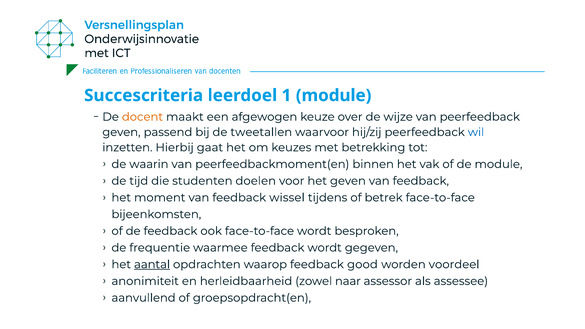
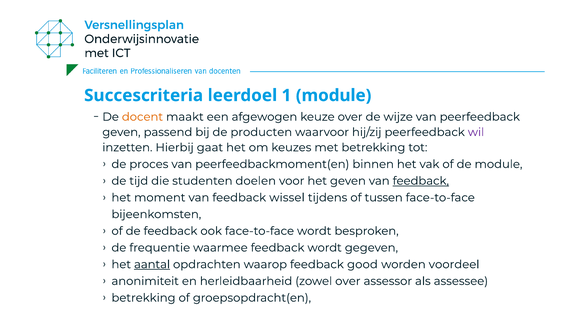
tweetallen: tweetallen -> producten
wil colour: blue -> purple
waarin: waarin -> proces
feedback at (421, 181) underline: none -> present
betrek: betrek -> tussen
zowel naar: naar -> over
aanvullend at (144, 298): aanvullend -> betrekking
